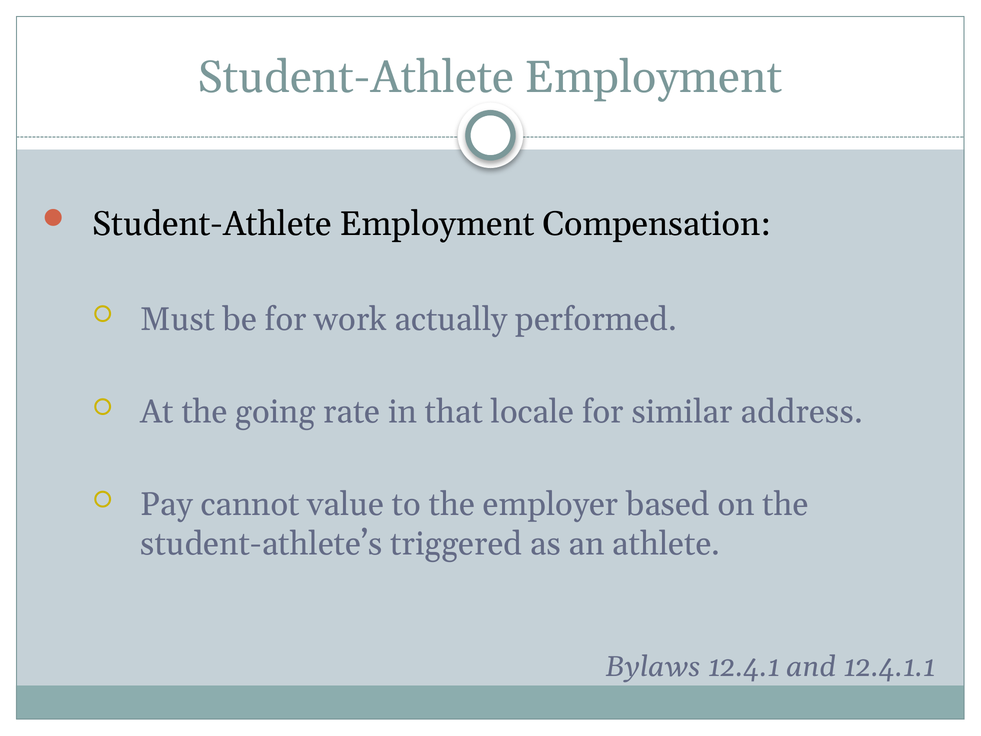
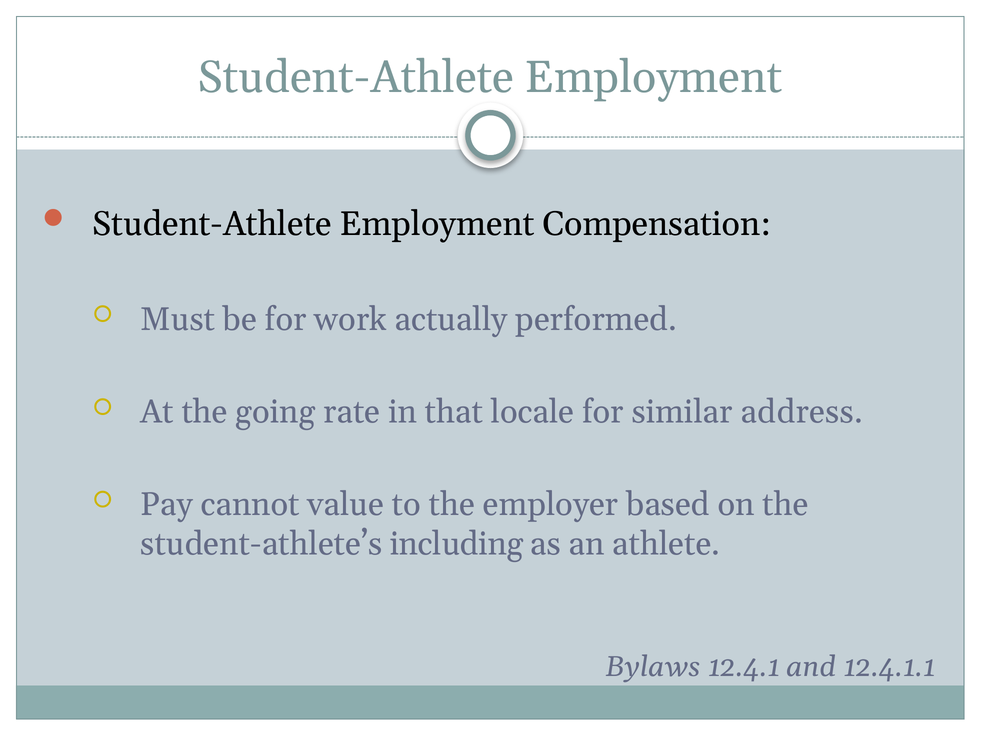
triggered: triggered -> including
